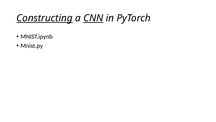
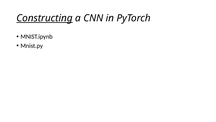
CNN underline: present -> none
